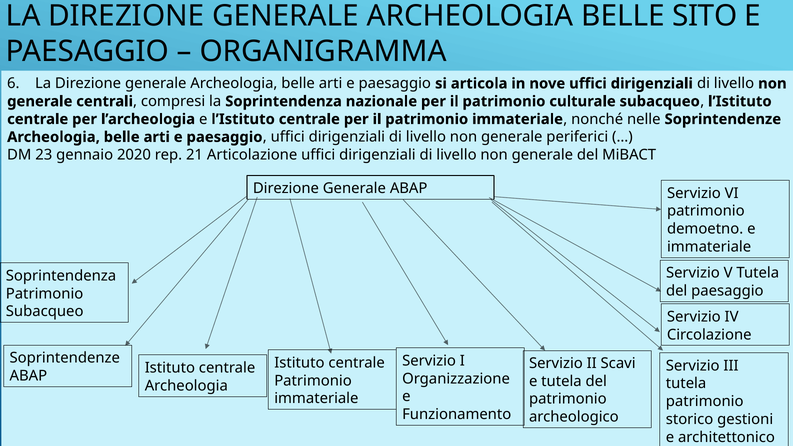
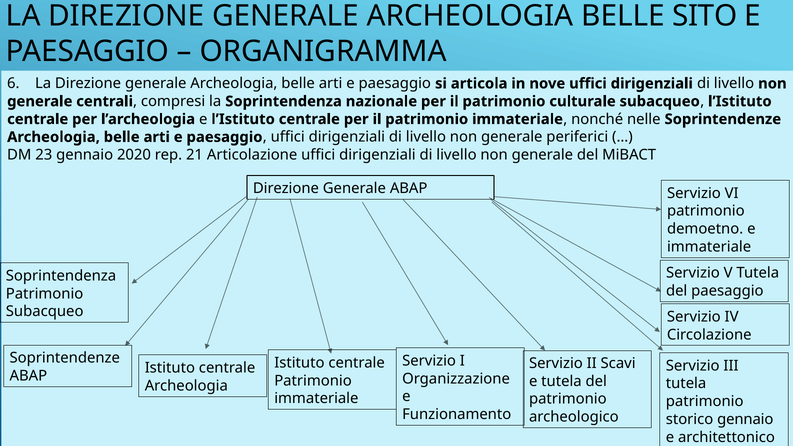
storico gestioni: gestioni -> gennaio
